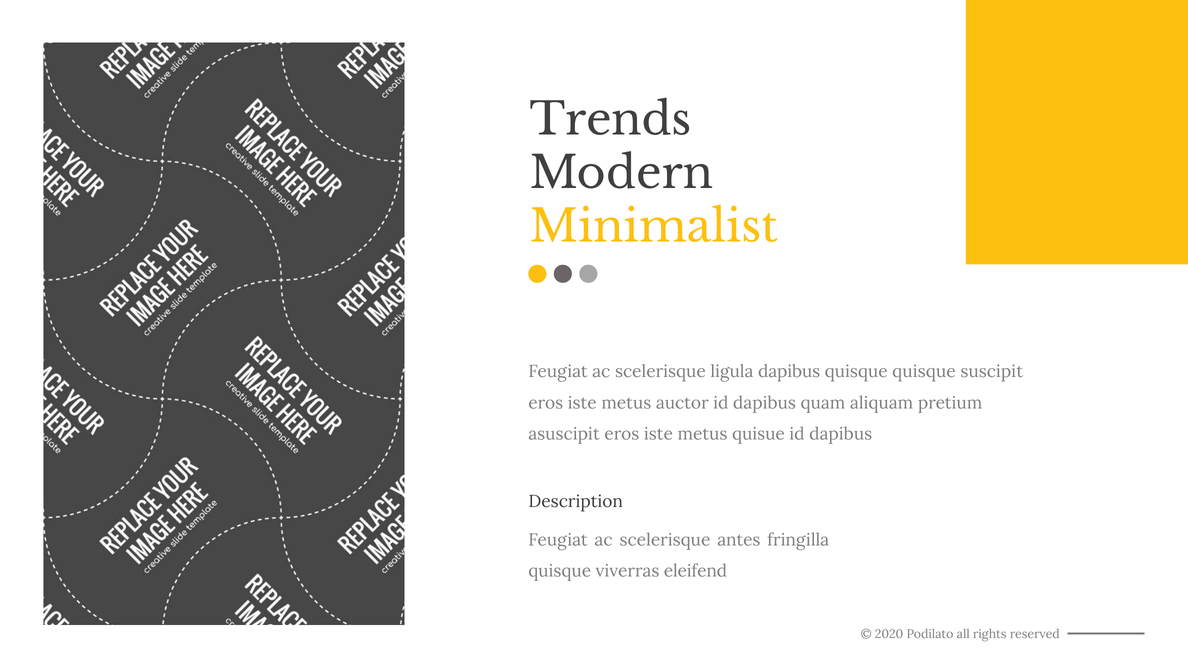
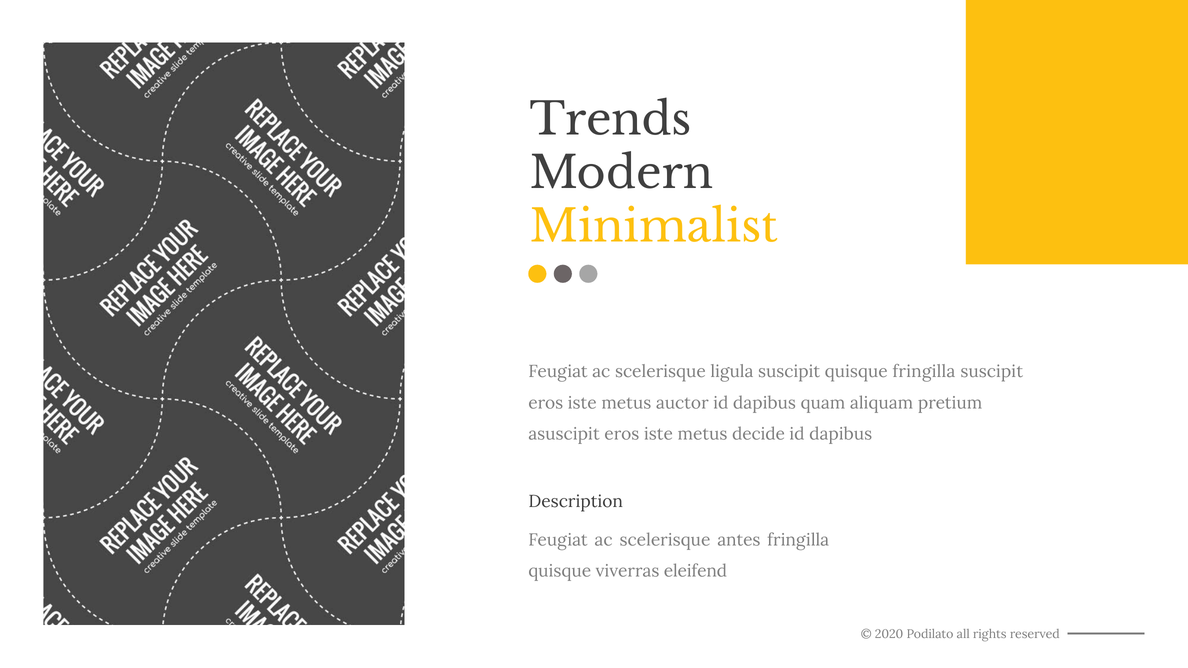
ligula dapibus: dapibus -> suscipit
quisque quisque: quisque -> fringilla
quisue: quisue -> decide
